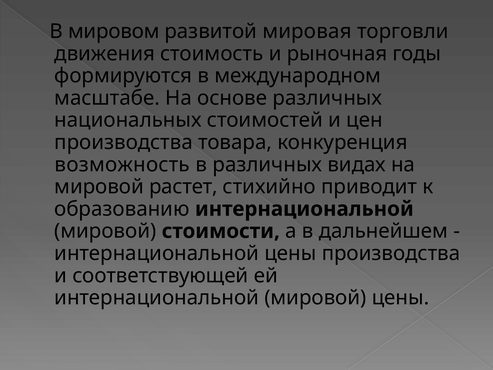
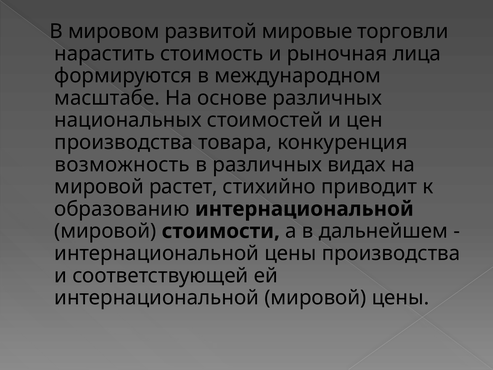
мировая: мировая -> мировые
движения: движения -> нарастить
годы: годы -> лица
